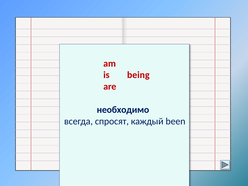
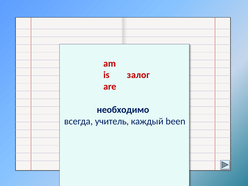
being: being -> залог
спросят: спросят -> учитель
